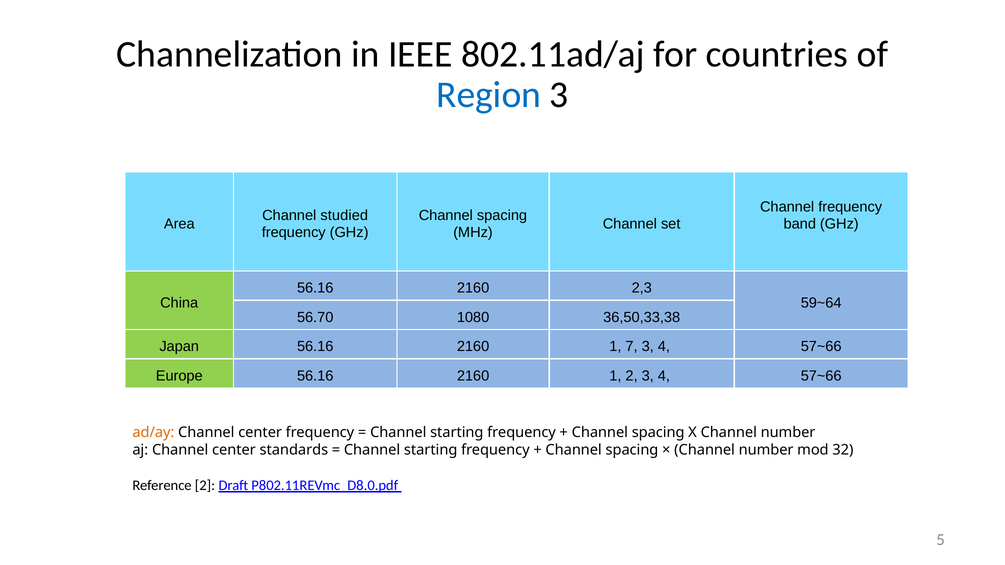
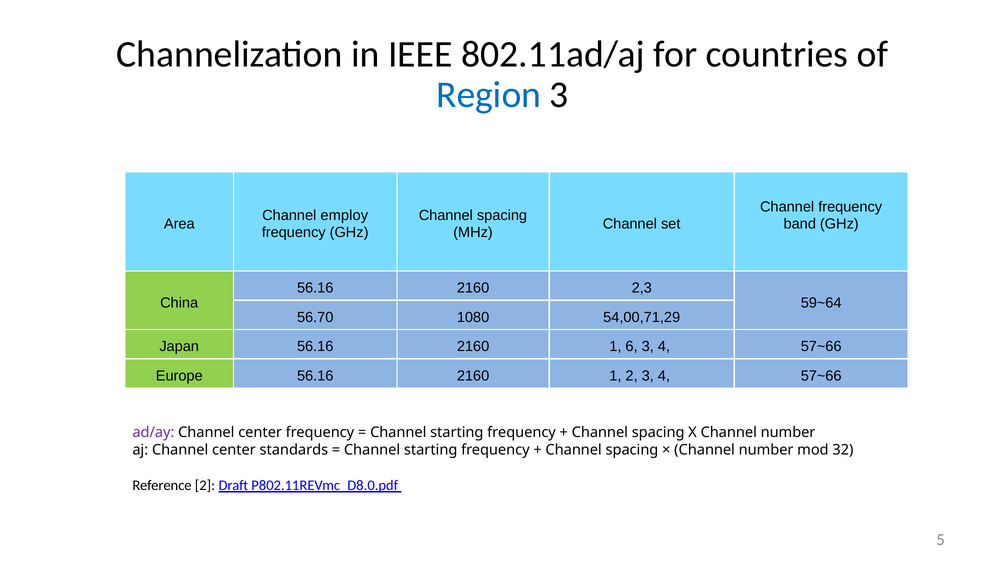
studied: studied -> employ
36,50,33,38: 36,50,33,38 -> 54,00,71,29
7: 7 -> 6
ad/ay colour: orange -> purple
